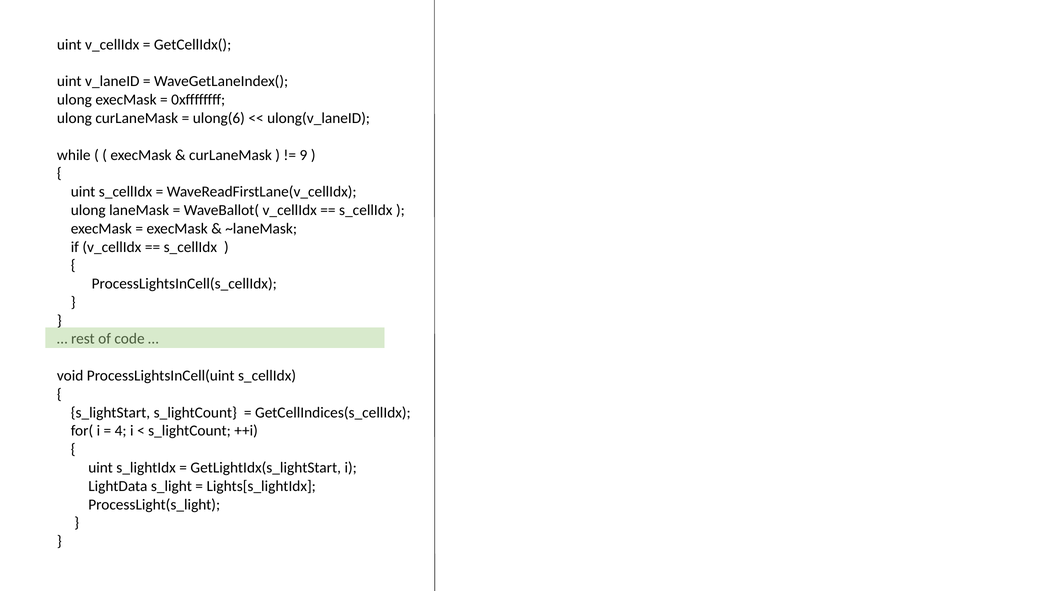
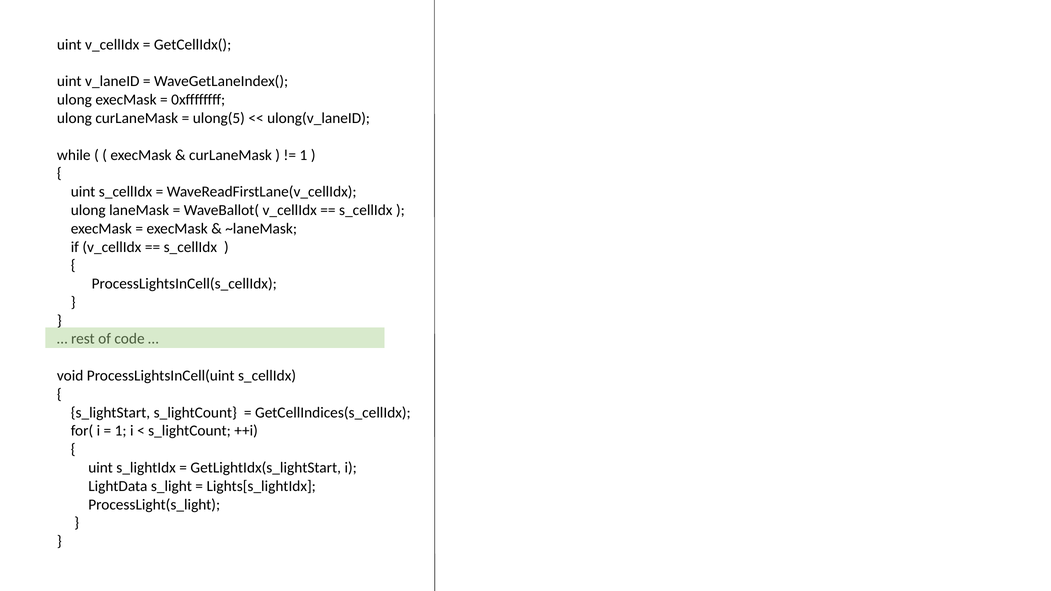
ulong(6: ulong(6 -> ulong(5
9 at (303, 155): 9 -> 1
4 at (121, 431): 4 -> 1
